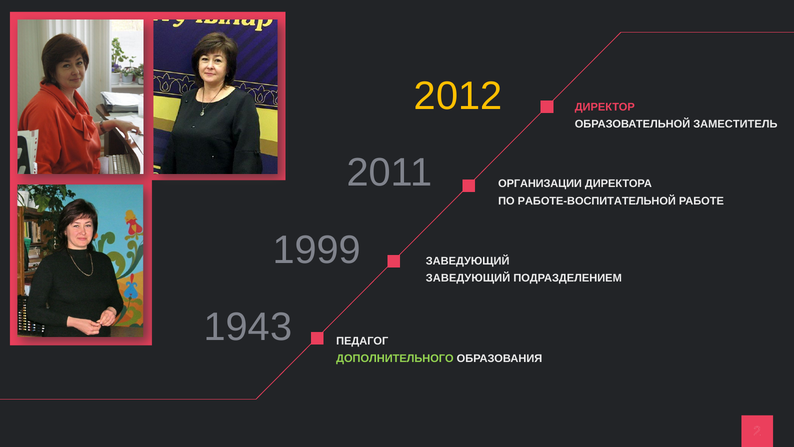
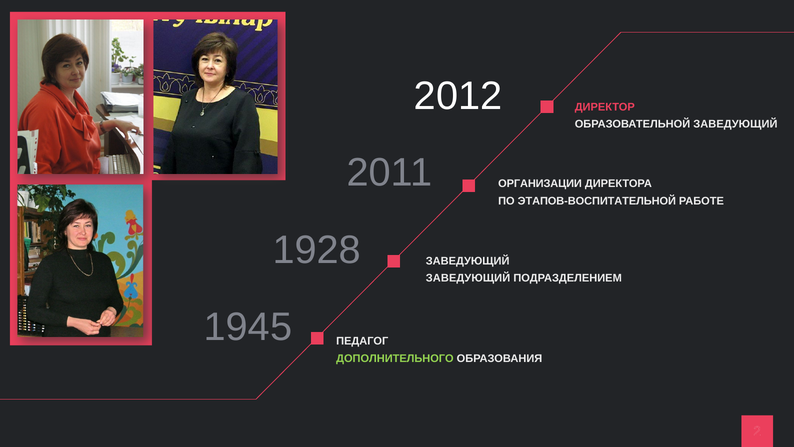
2012 colour: yellow -> white
ОБРАЗОВАТЕЛЬНОЙ ЗАМЕСТИТЕЛЬ: ЗАМЕСТИТЕЛЬ -> ЗАВЕДУЮЩИЙ
РАБОТЕ-ВОСПИТАТЕЛЬНОЙ: РАБОТЕ-ВОСПИТАТЕЛЬНОЙ -> ЭТАПОВ-ВОСПИТАТЕЛЬНОЙ
1999: 1999 -> 1928
1943: 1943 -> 1945
